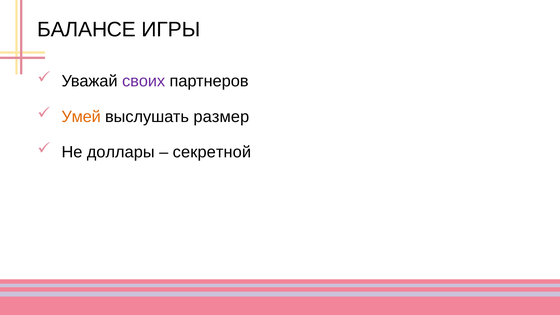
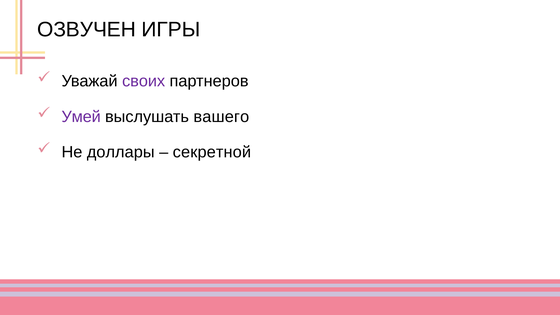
БАЛАНСЕ: БАЛАНСЕ -> ОЗВУЧЕН
Умей colour: orange -> purple
размер: размер -> вашего
